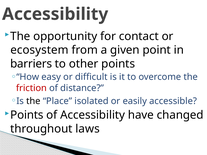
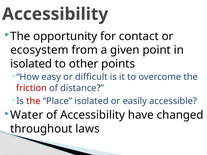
barriers at (31, 64): barriers -> isolated
the at (33, 101) colour: black -> red
Points at (27, 115): Points -> Water
